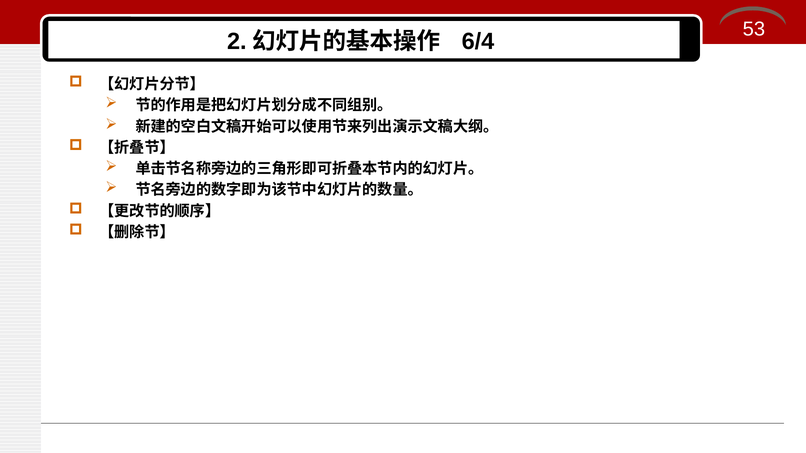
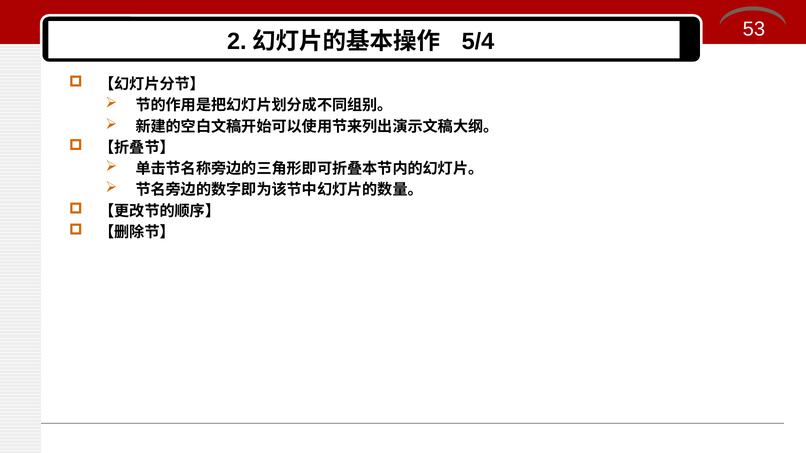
6/4: 6/4 -> 5/4
